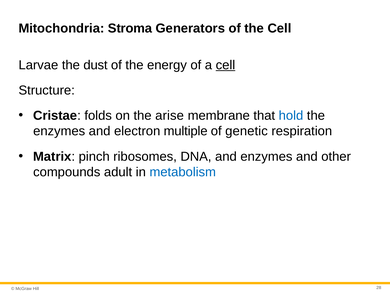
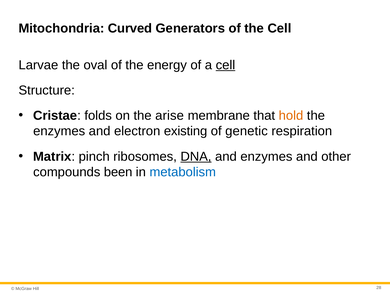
Stroma: Stroma -> Curved
dust: dust -> oval
hold colour: blue -> orange
multiple: multiple -> existing
DNA underline: none -> present
adult: adult -> been
